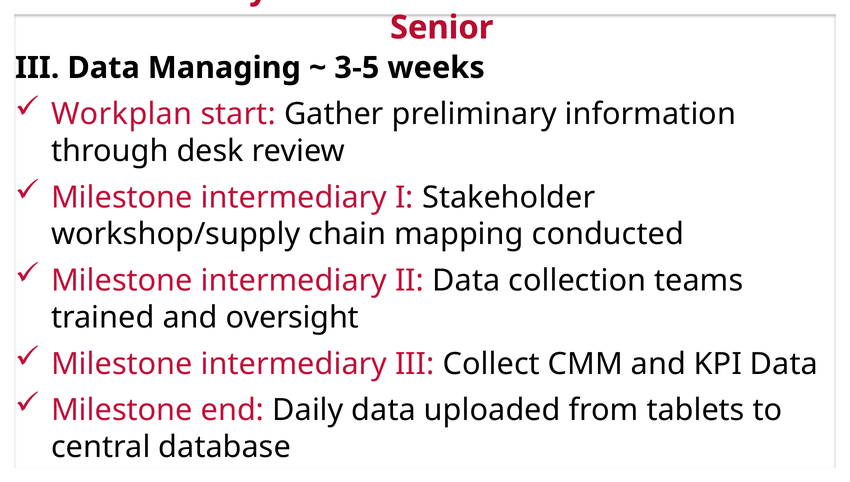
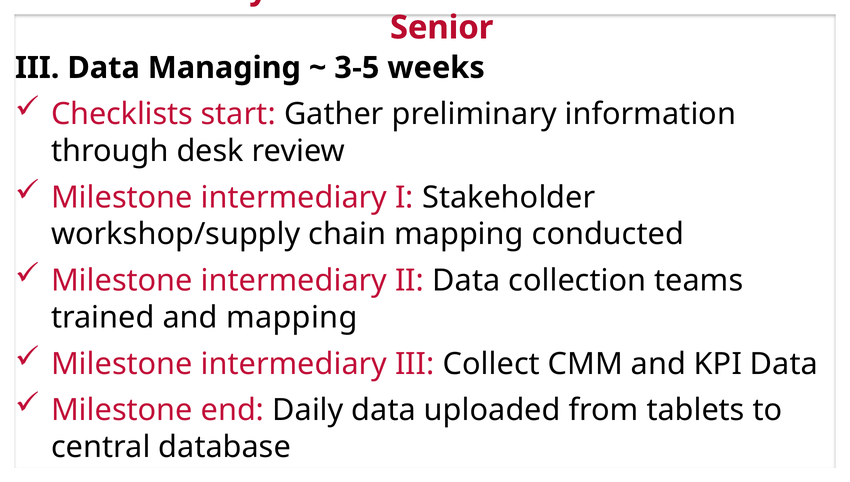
Workplan: Workplan -> Checklists
and oversight: oversight -> mapping
